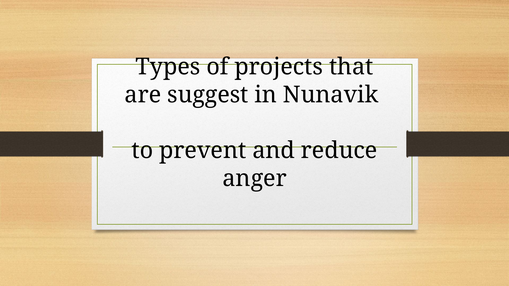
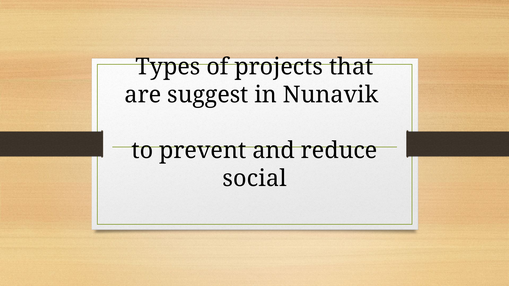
anger: anger -> social
